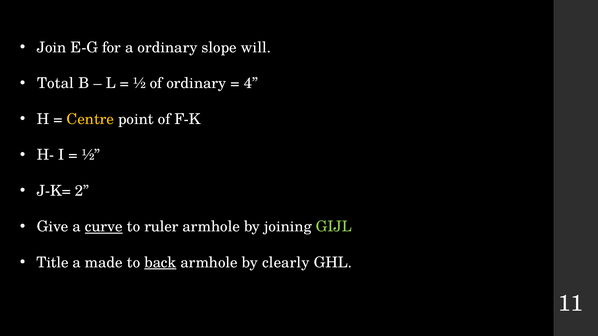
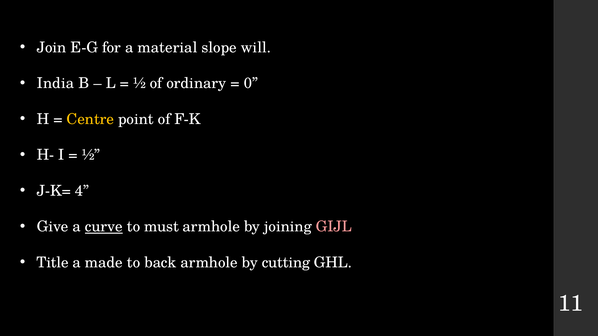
a ordinary: ordinary -> material
Total: Total -> India
4: 4 -> 0
2: 2 -> 4
ruler: ruler -> must
GIJL colour: light green -> pink
back underline: present -> none
clearly: clearly -> cutting
